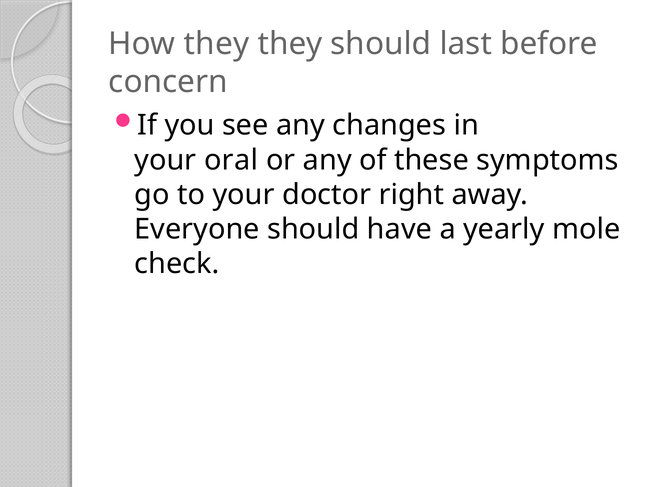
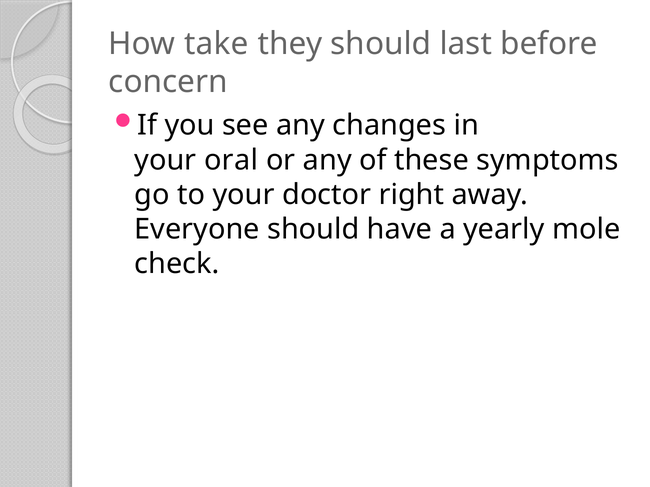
How they: they -> take
